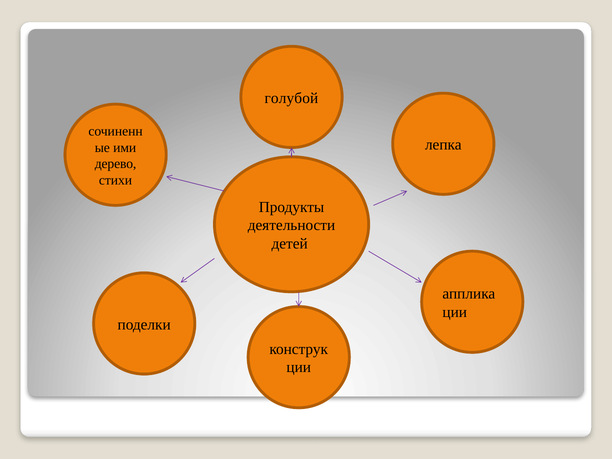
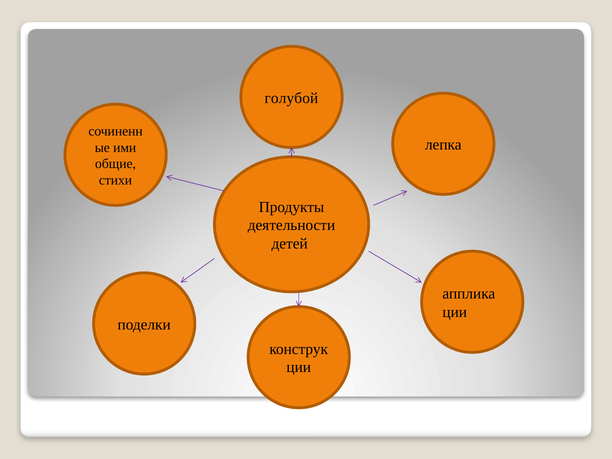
дерево: дерево -> общие
